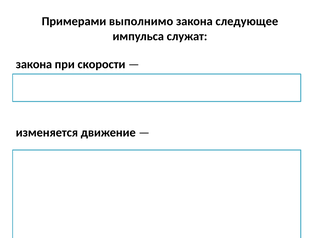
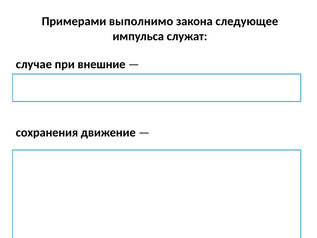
закона at (34, 64): закона -> случае
скорости: скорости -> внешние
изменяется: изменяется -> сохранения
